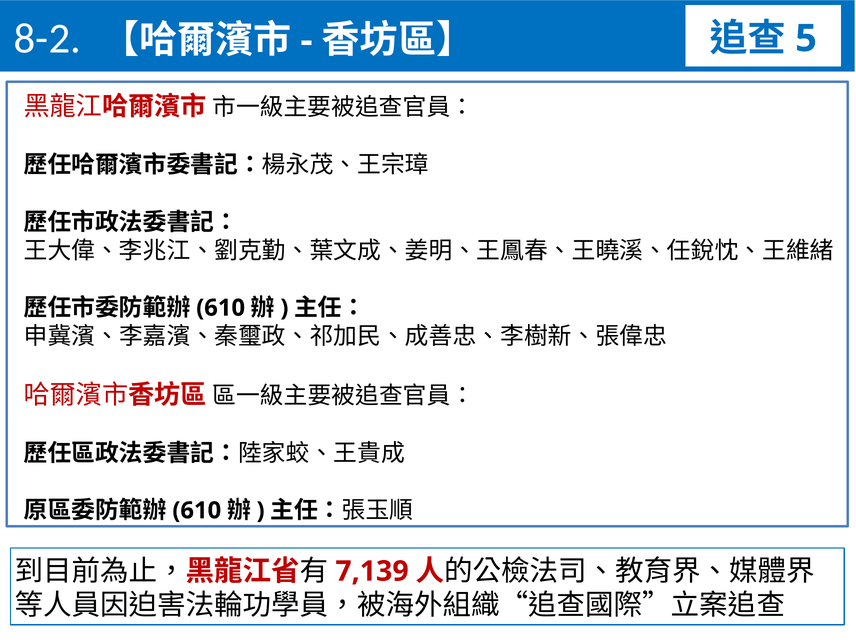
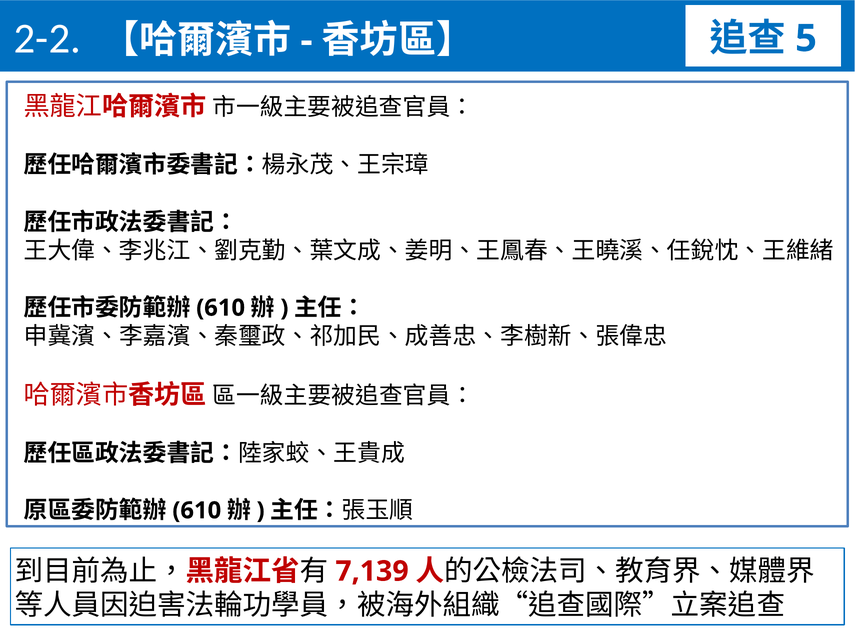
8-2: 8-2 -> 2-2
